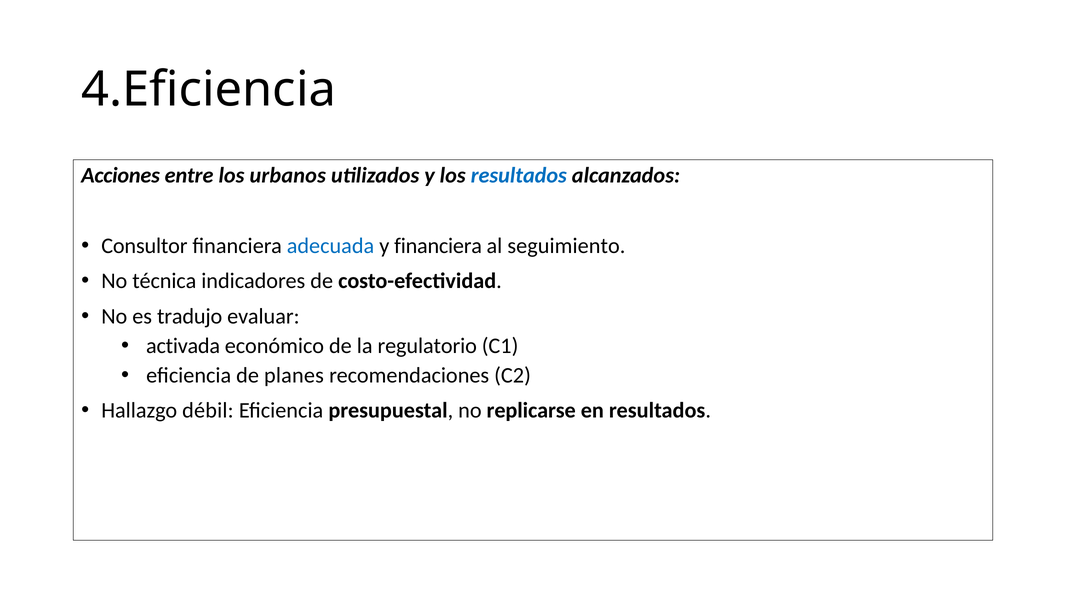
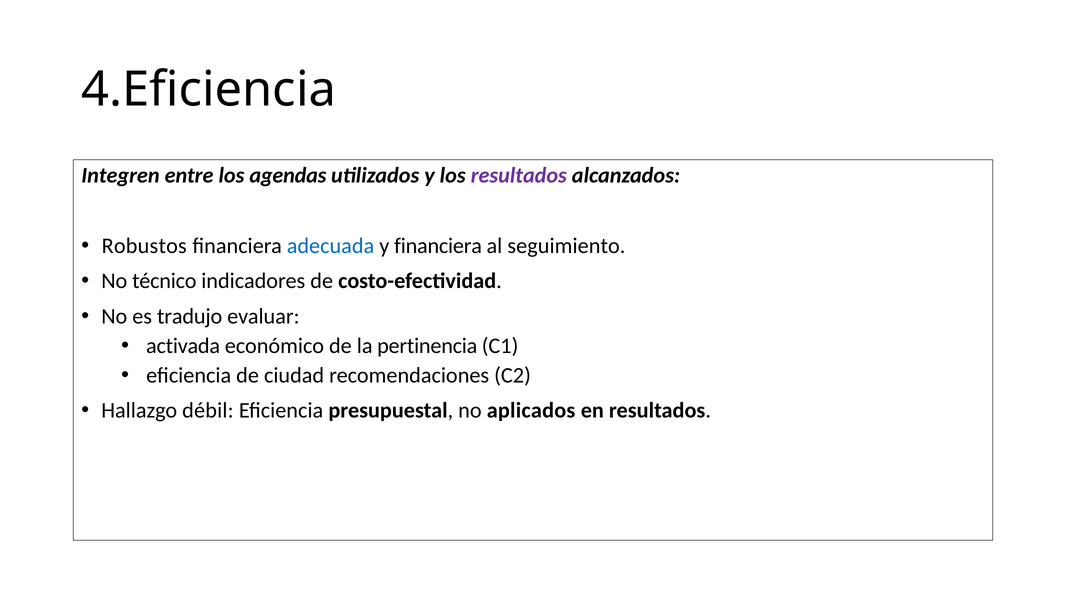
Acciones: Acciones -> Integren
urbanos: urbanos -> agendas
resultados at (519, 176) colour: blue -> purple
Consultor: Consultor -> Robustos
técnica: técnica -> técnico
regulatorio: regulatorio -> pertinencia
planes: planes -> ciudad
replicarse: replicarse -> aplicados
